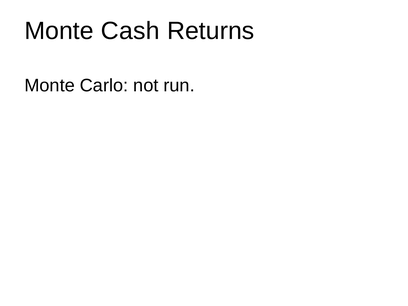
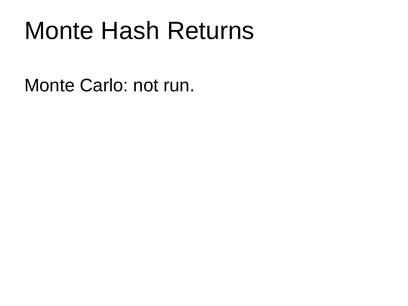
Cash: Cash -> Hash
